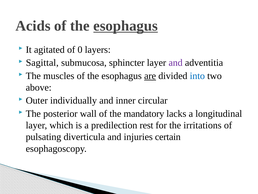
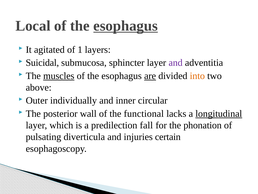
Acids: Acids -> Local
0: 0 -> 1
Sagittal: Sagittal -> Suicidal
muscles underline: none -> present
into colour: blue -> orange
mandatory: mandatory -> functional
longitudinal underline: none -> present
rest: rest -> fall
irritations: irritations -> phonation
